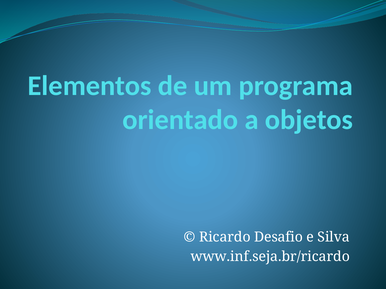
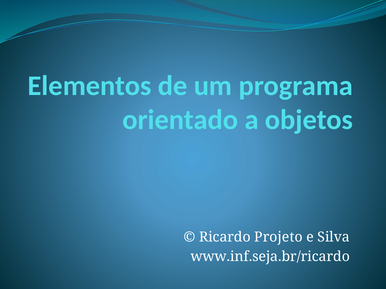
Desafio: Desafio -> Projeto
